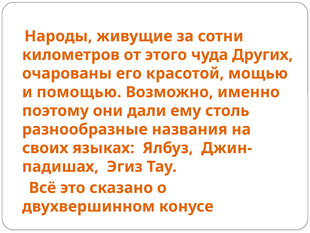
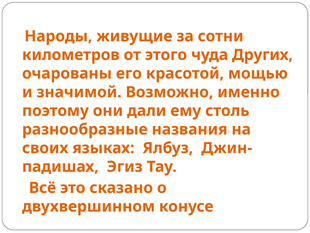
помощью: помощью -> значимой
